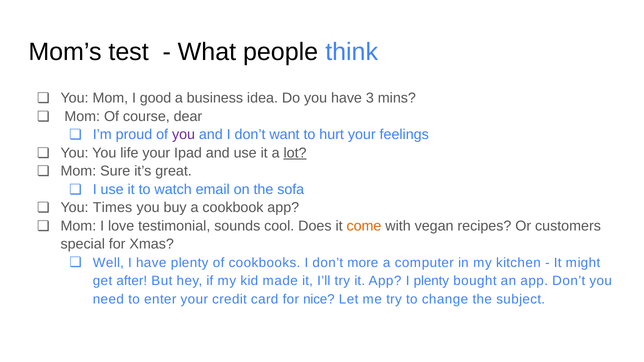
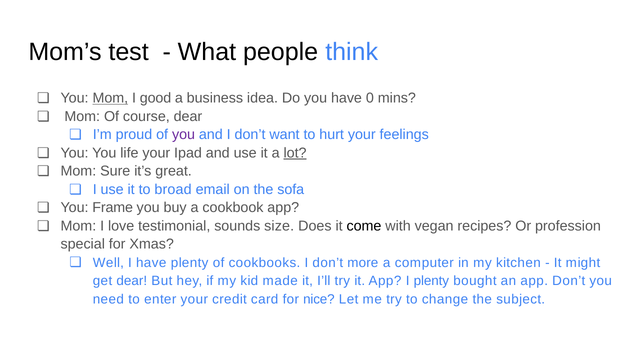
Mom at (110, 98) underline: none -> present
3: 3 -> 0
watch: watch -> broad
Times: Times -> Frame
cool: cool -> size
come colour: orange -> black
customers: customers -> profession
get after: after -> dear
